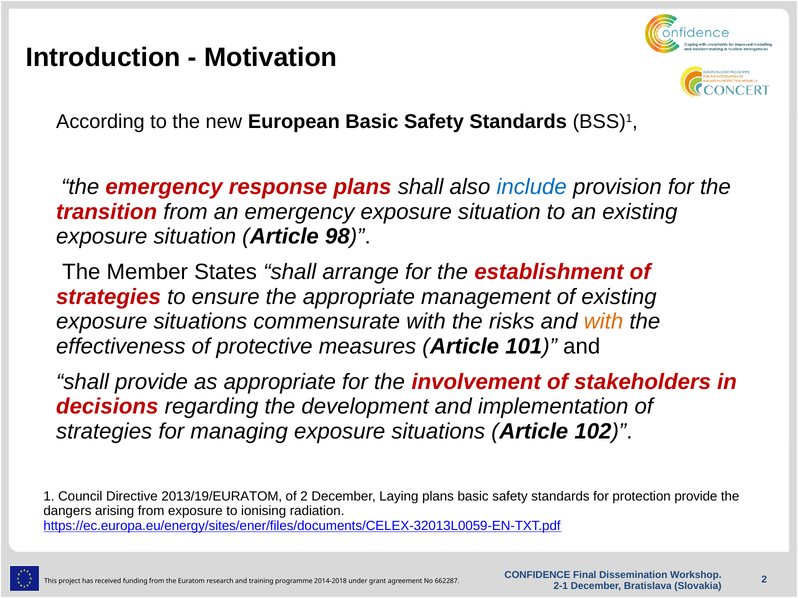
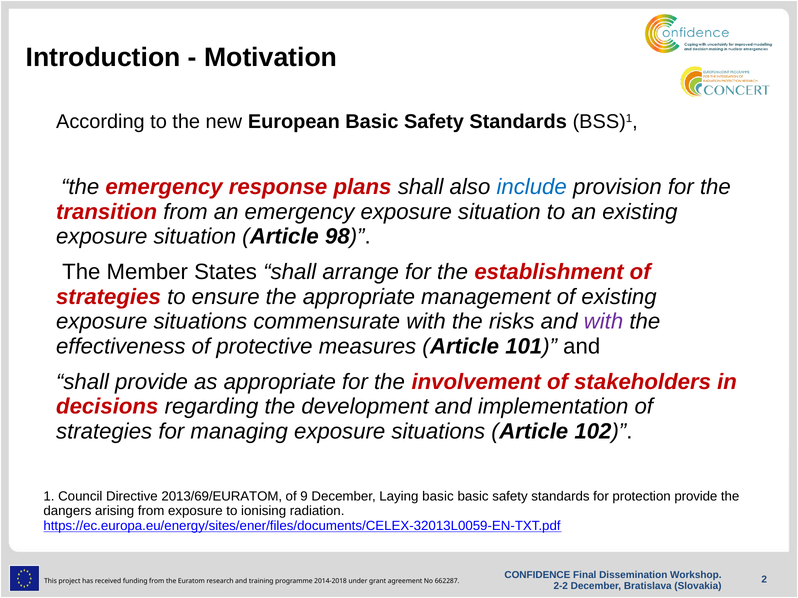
with at (604, 322) colour: orange -> purple
2013/19/EURATOM: 2013/19/EURATOM -> 2013/69/EURATOM
of 2: 2 -> 9
Laying plans: plans -> basic
2-1: 2-1 -> 2-2
